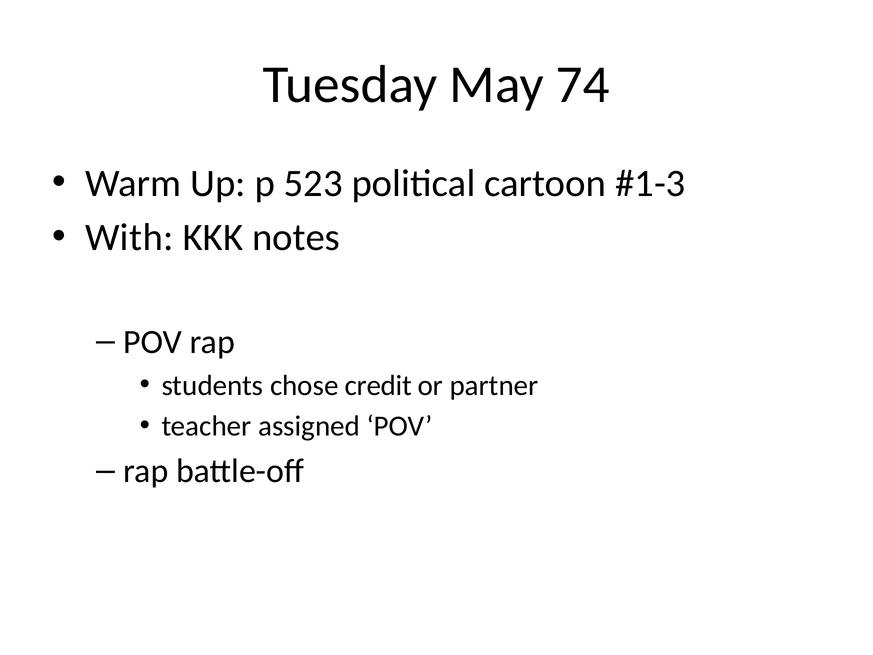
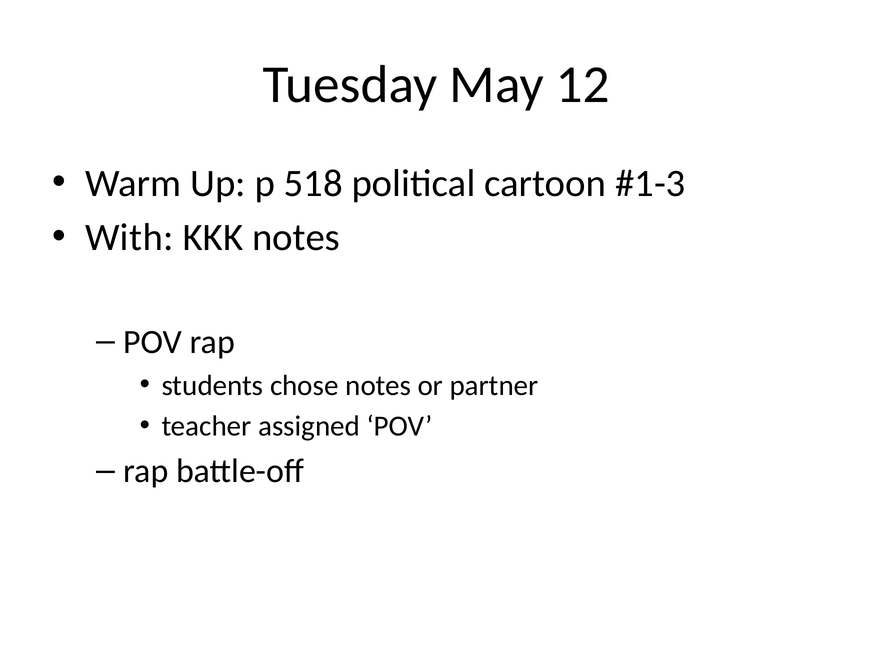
74: 74 -> 12
523: 523 -> 518
chose credit: credit -> notes
